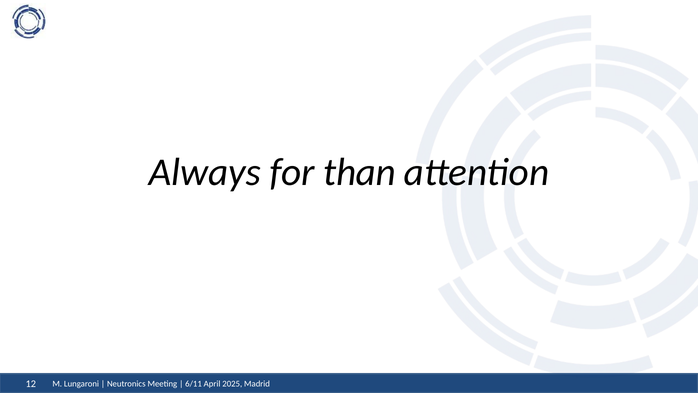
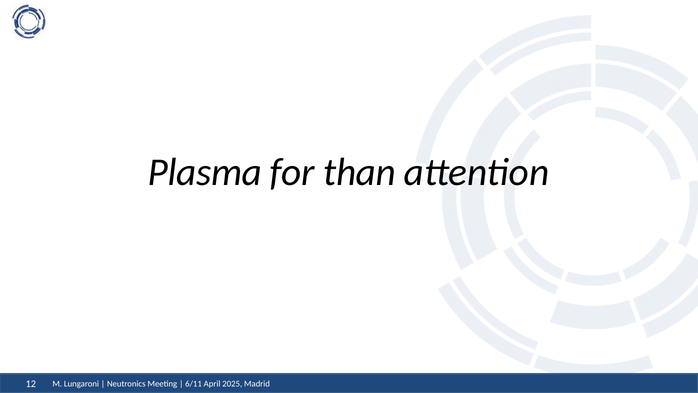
Always: Always -> Plasma
